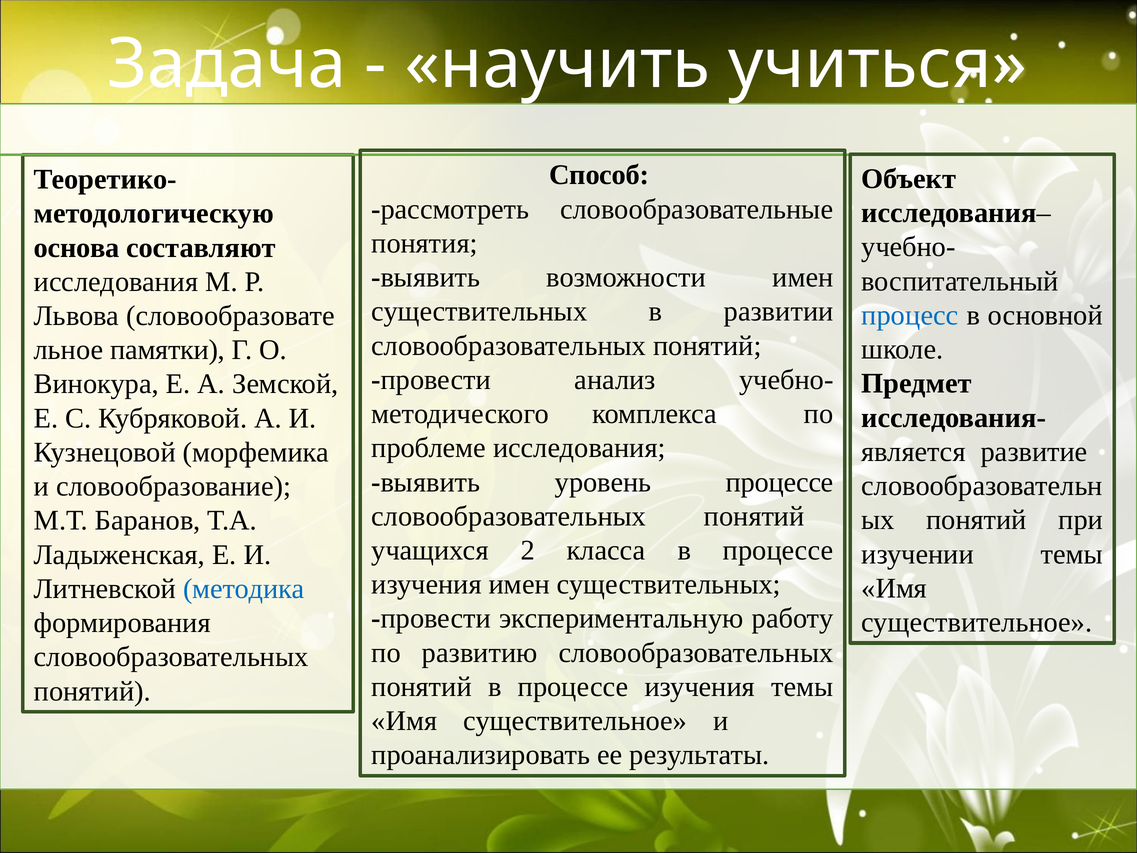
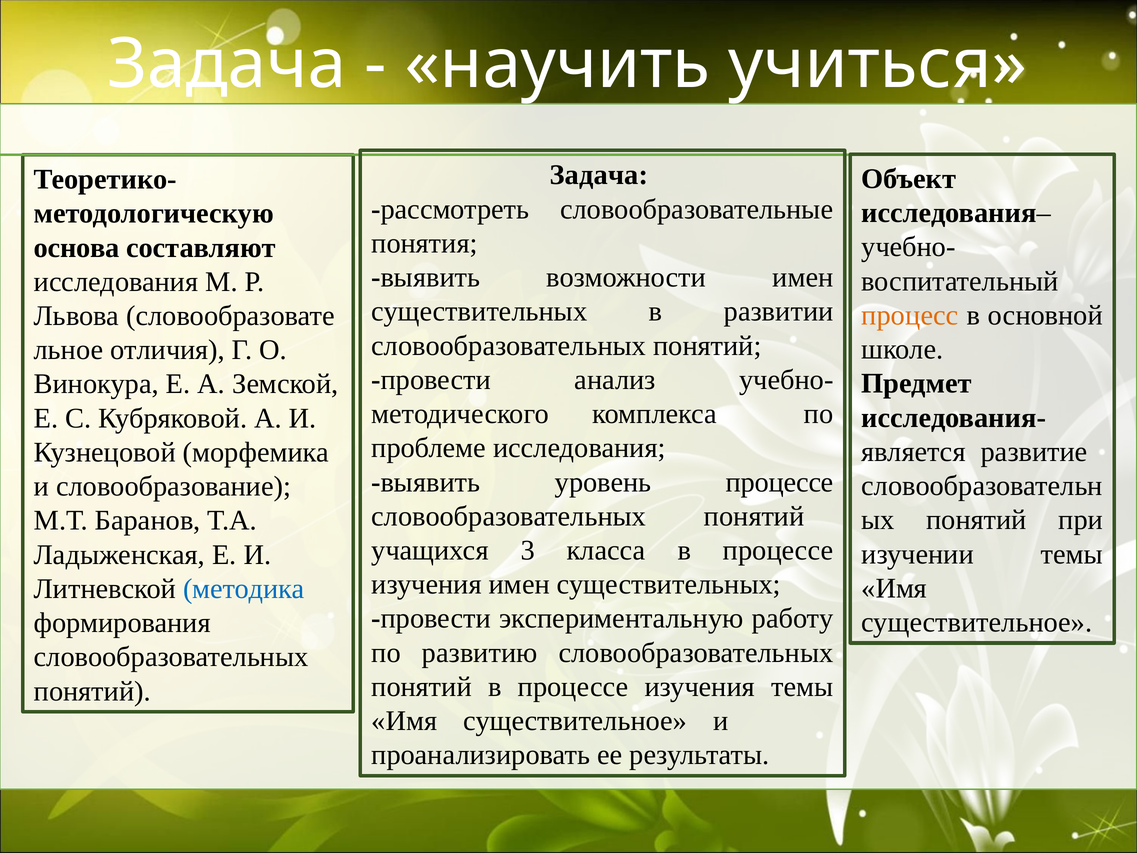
Способ at (599, 175): Способ -> Задача
процесс colour: blue -> orange
памятки: памятки -> отличия
2: 2 -> 3
